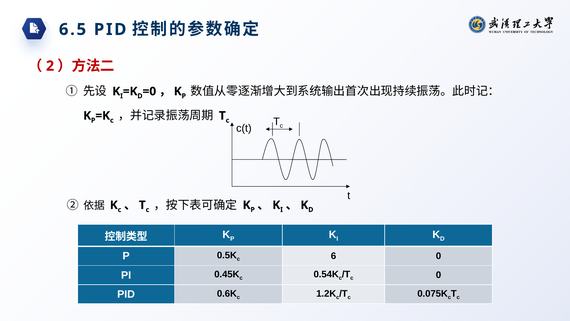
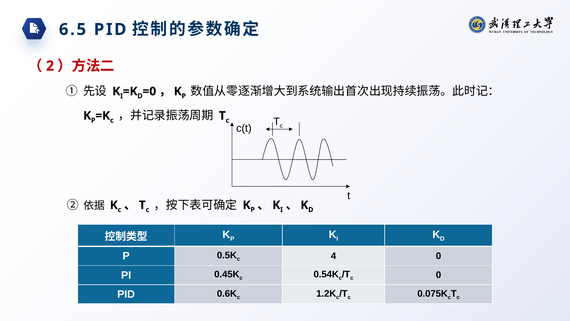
6: 6 -> 4
